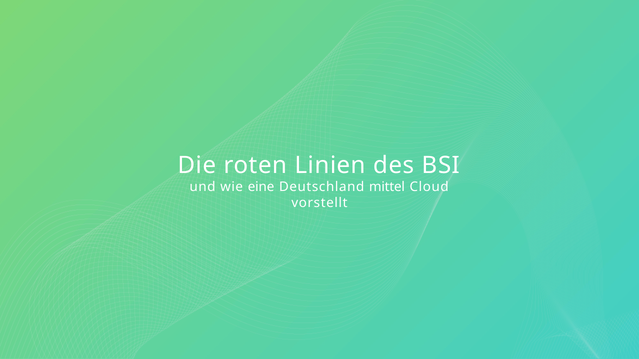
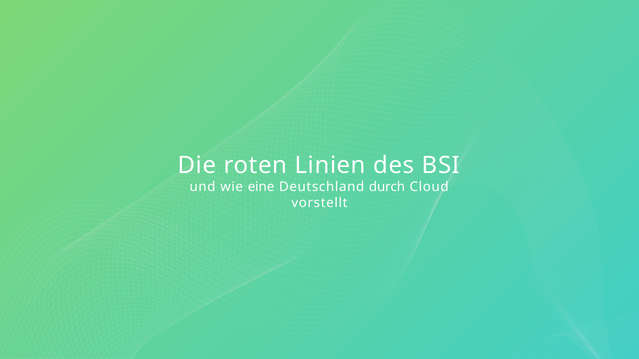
mittel: mittel -> durch
